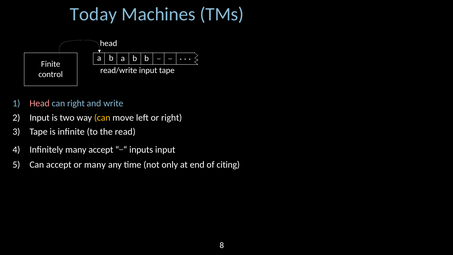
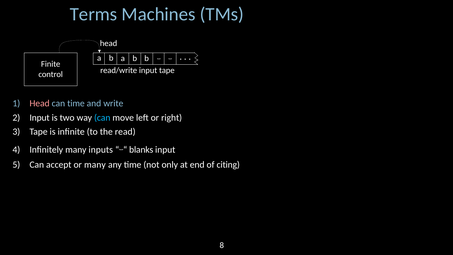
Today: Today -> Terms
can right: right -> time
can at (102, 118) colour: yellow -> light blue
many accept: accept -> inputs
inputs: inputs -> blanks
